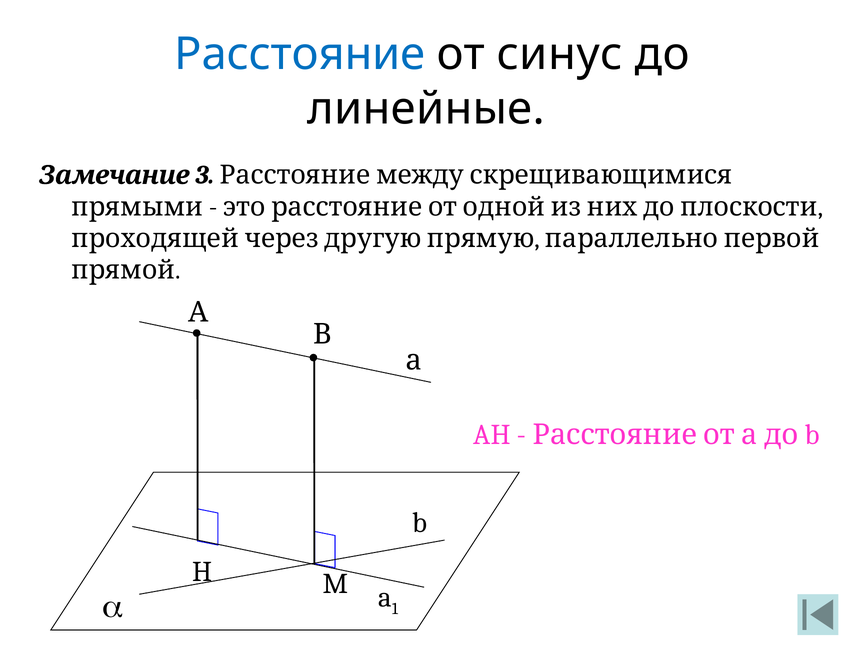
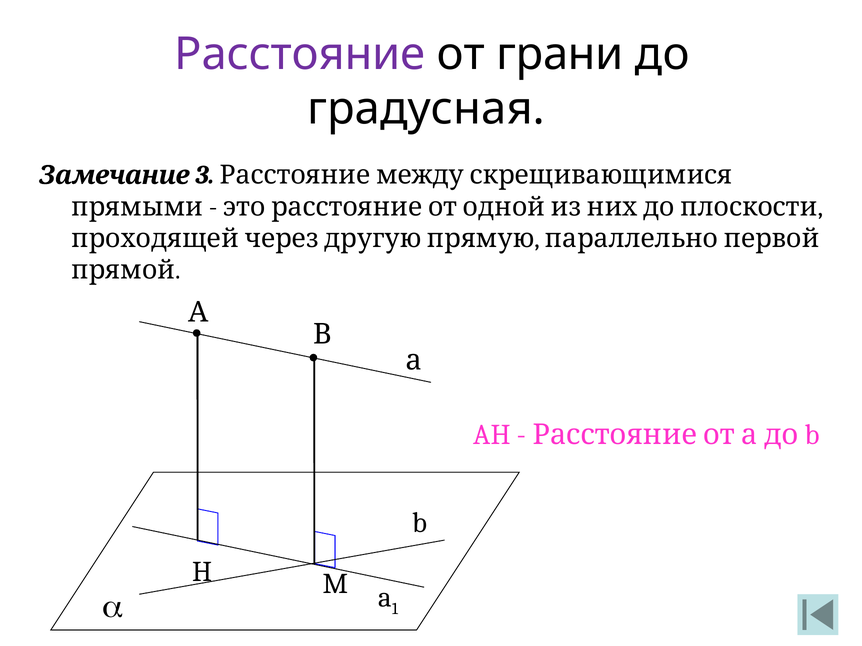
Расстояние colour: blue -> purple
синус: синус -> грани
линейные: линейные -> градусная
